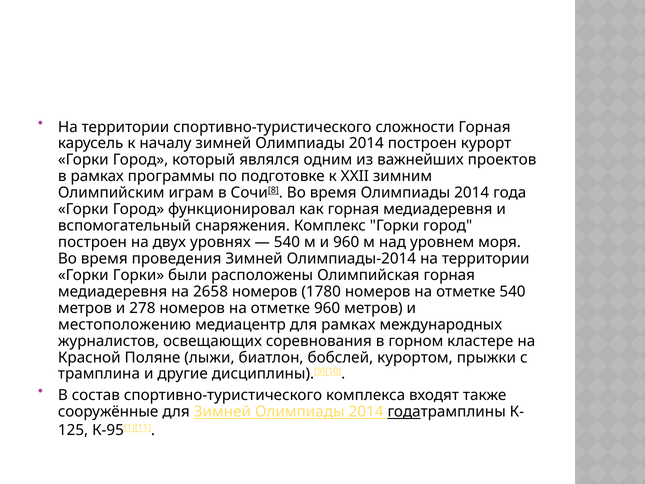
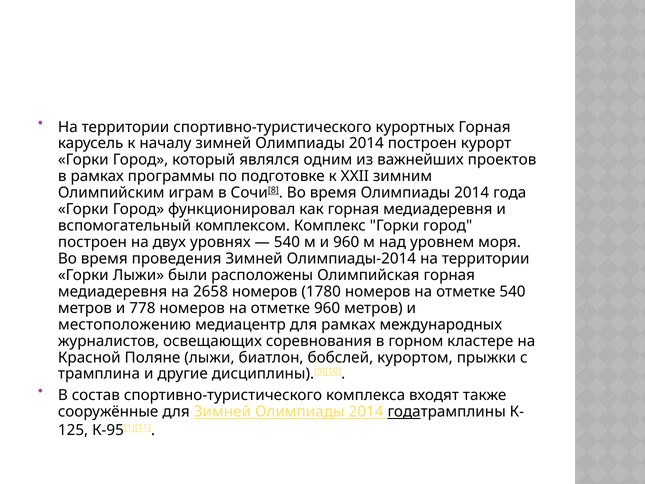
сложности: сложности -> курортных
снаряжения: снаряжения -> комплексом
Горки Горки: Горки -> Лыжи
278: 278 -> 778
